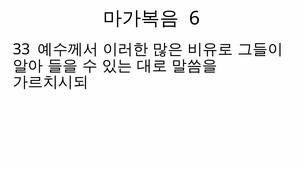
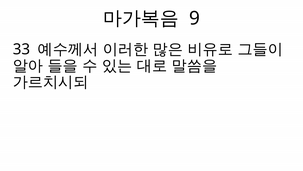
6: 6 -> 9
